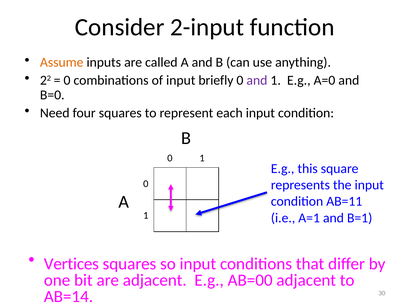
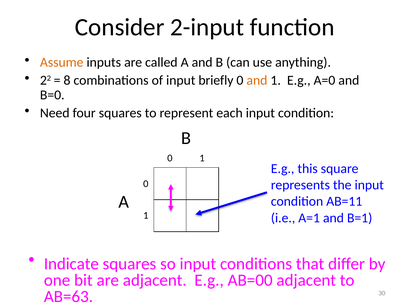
0 at (67, 80): 0 -> 8
and at (257, 80) colour: purple -> orange
Vertices: Vertices -> Indicate
AB=14: AB=14 -> AB=63
